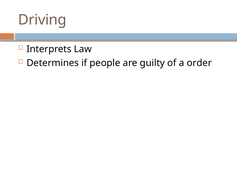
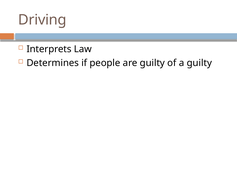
a order: order -> guilty
